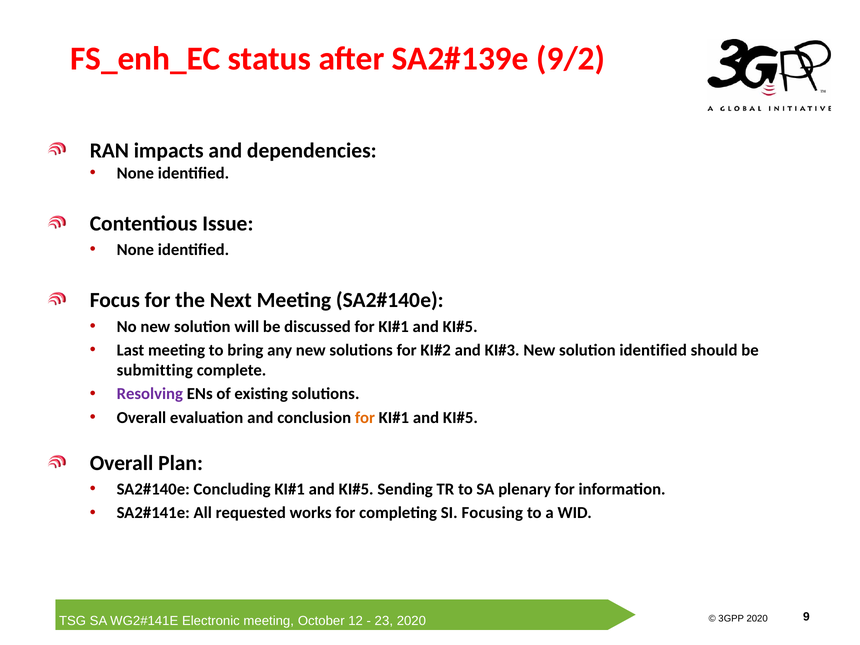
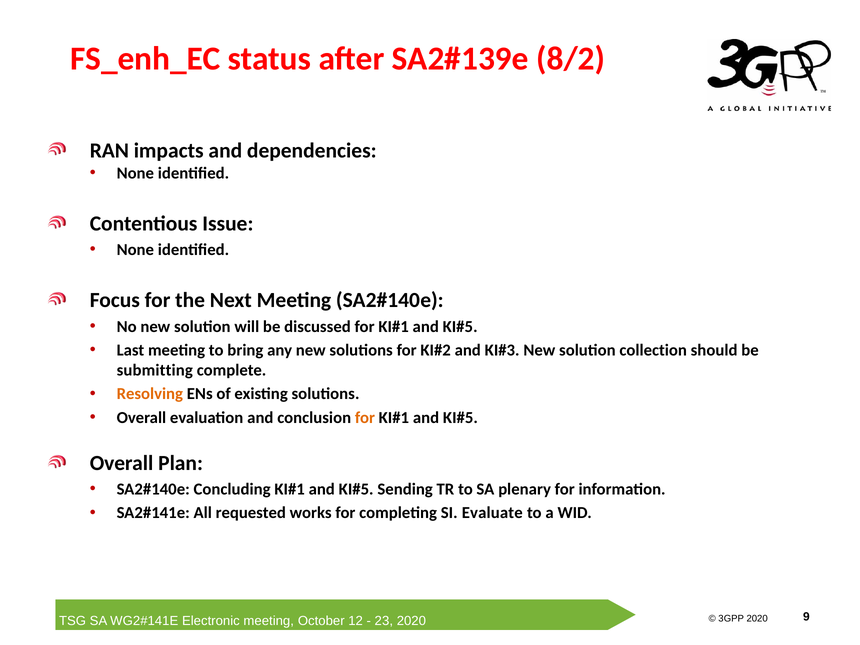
9/2: 9/2 -> 8/2
solution identified: identified -> collection
Resolving colour: purple -> orange
Focusing: Focusing -> Evaluate
